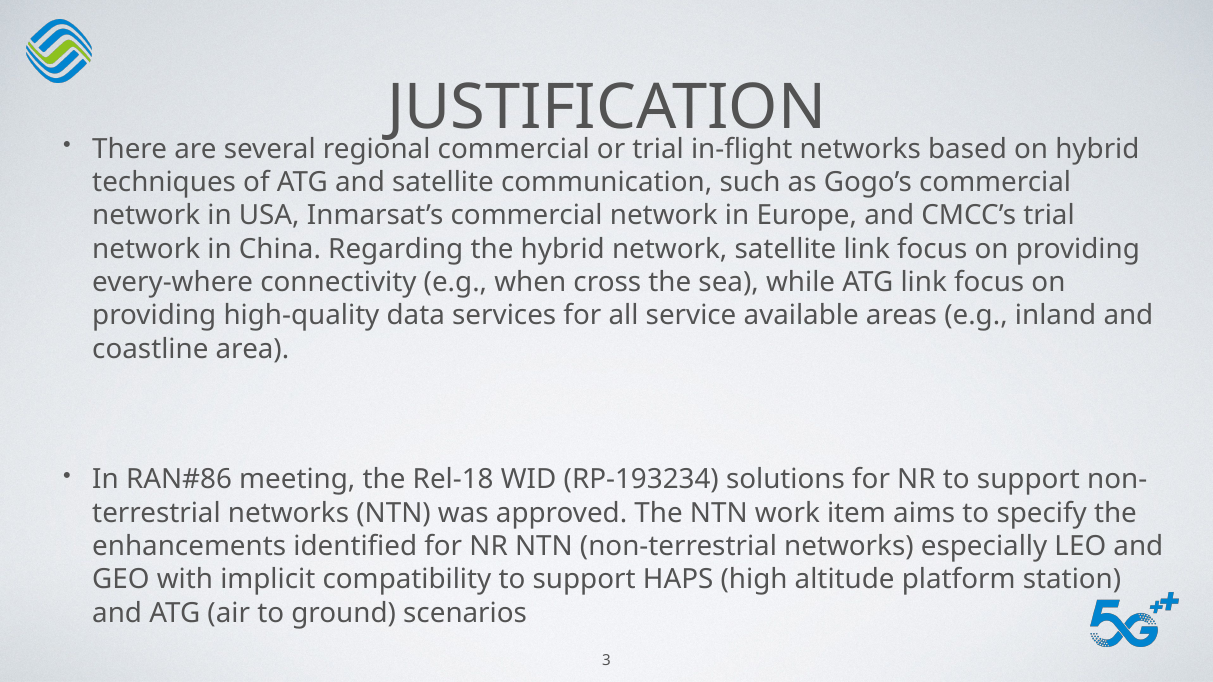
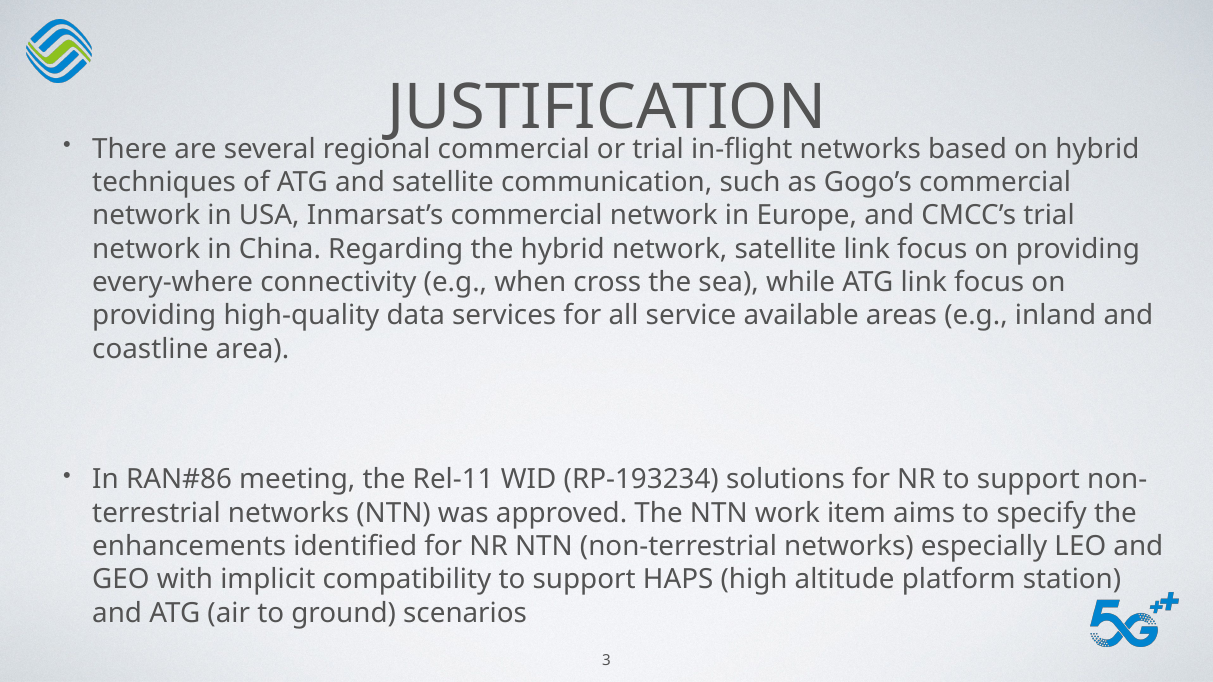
Rel-18: Rel-18 -> Rel-11
